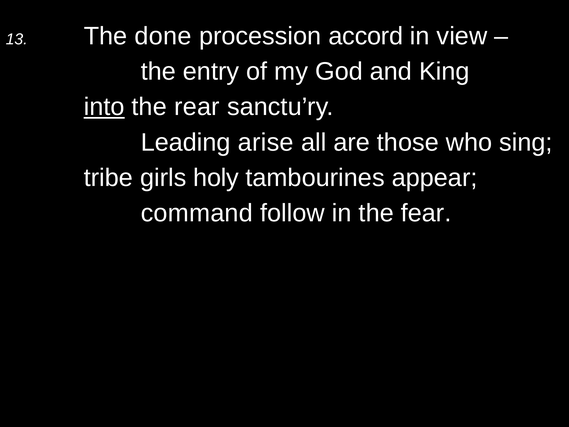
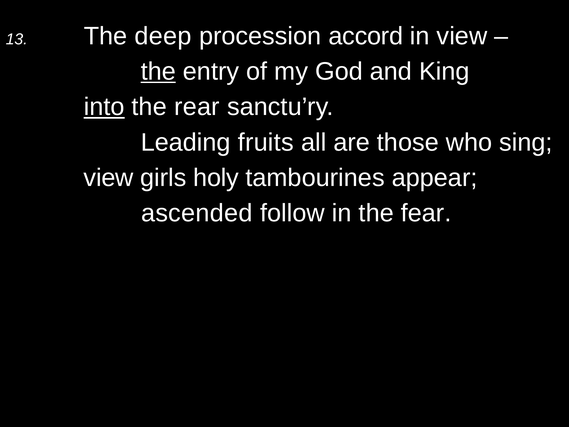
done: done -> deep
the at (158, 71) underline: none -> present
arise: arise -> fruits
tribe at (108, 178): tribe -> view
command: command -> ascended
